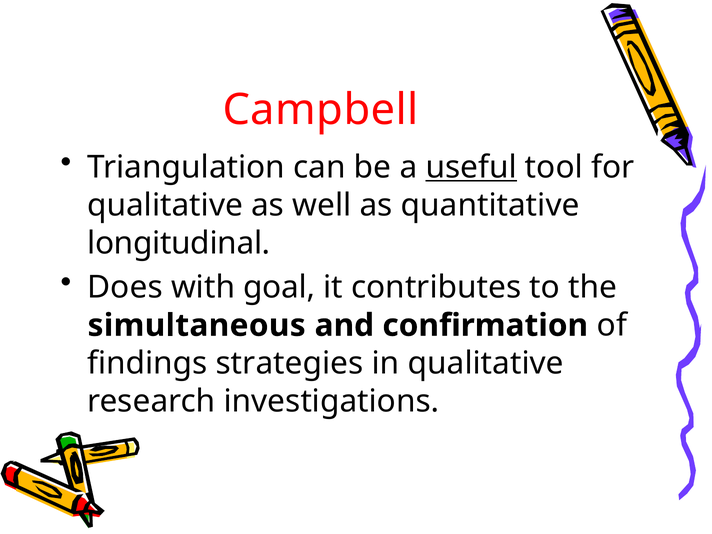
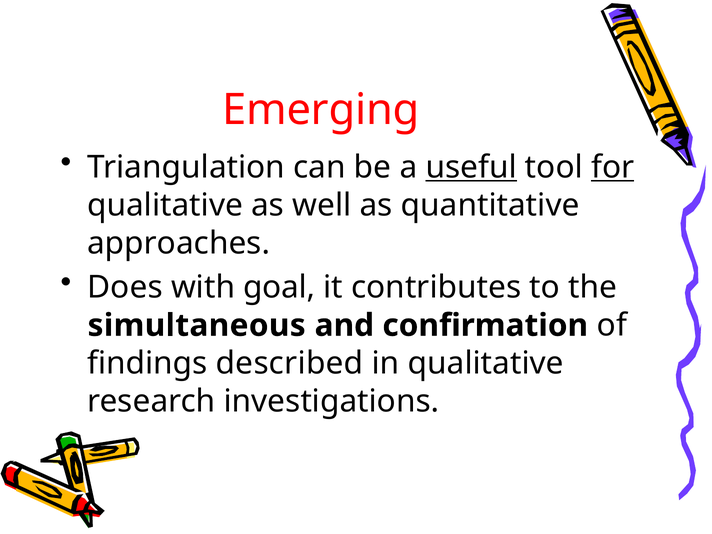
Campbell: Campbell -> Emerging
for underline: none -> present
longitudinal: longitudinal -> approaches
strategies: strategies -> described
